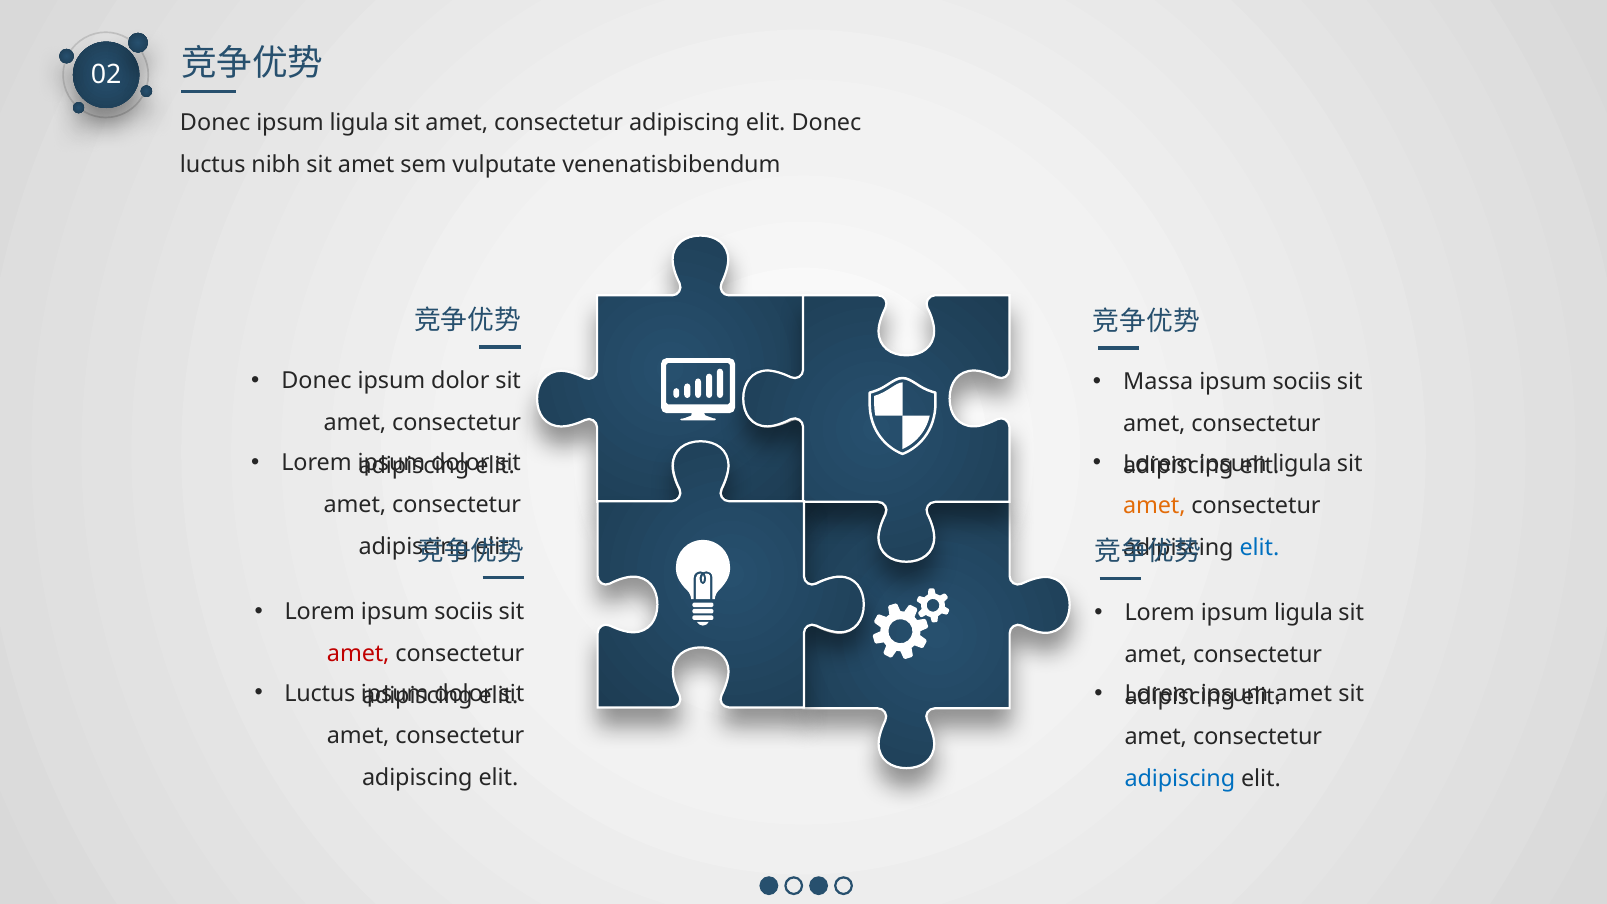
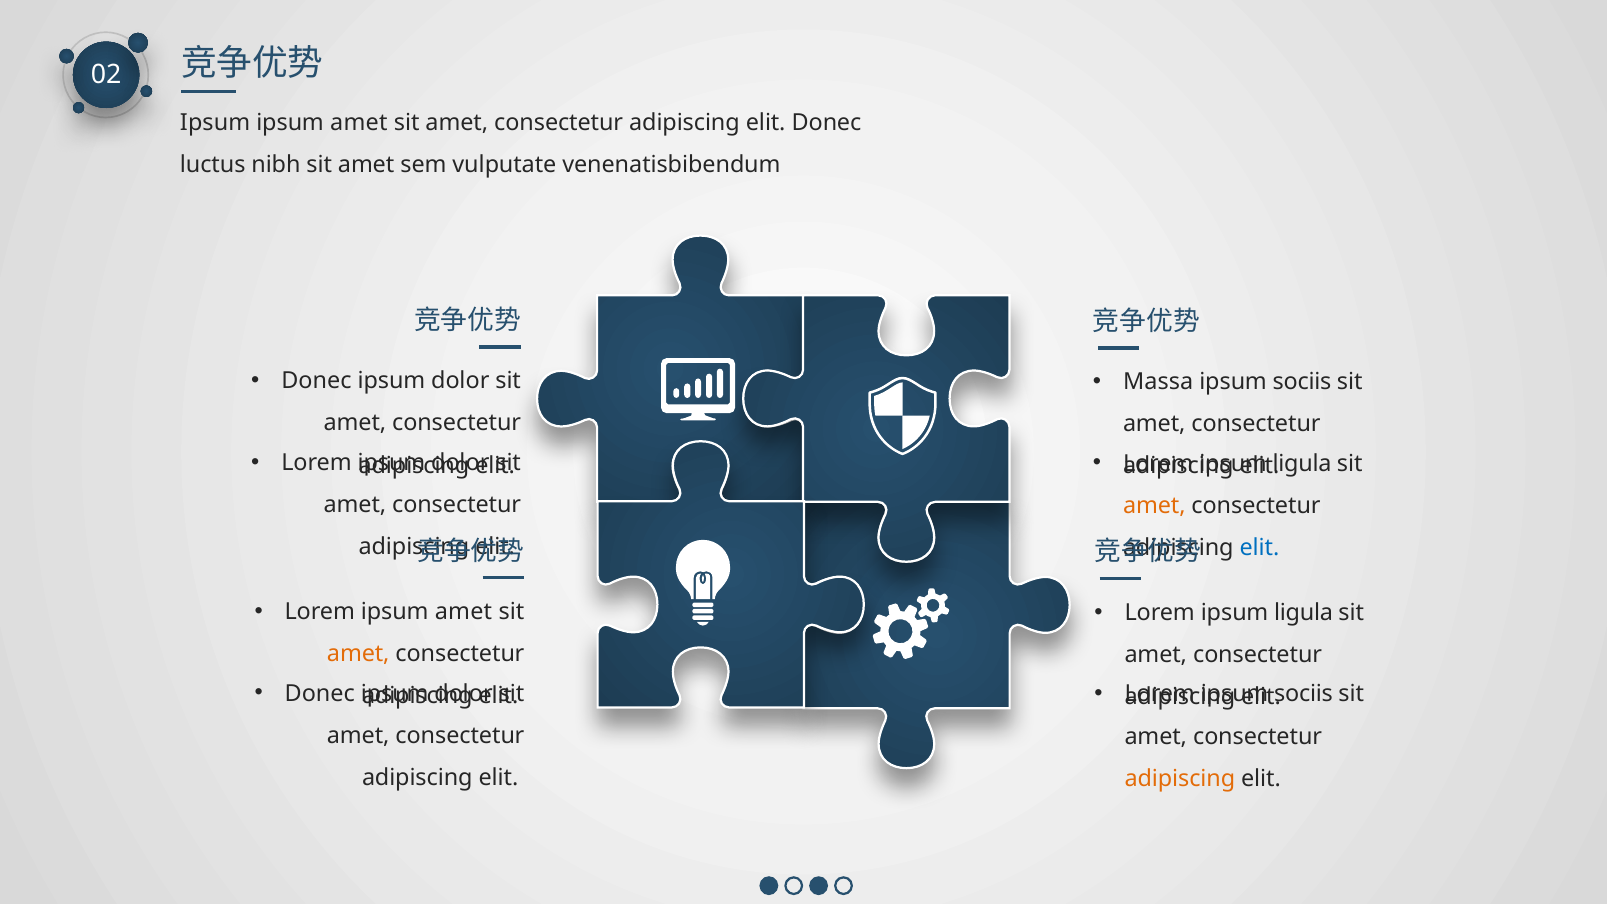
Donec at (215, 123): Donec -> Ipsum
ligula at (359, 123): ligula -> amet
Lorem ipsum sociis: sociis -> amet
amet at (358, 654) colour: red -> orange
Luctus at (320, 693): Luctus -> Donec
amet at (1303, 694): amet -> sociis
adipiscing at (1180, 779) colour: blue -> orange
